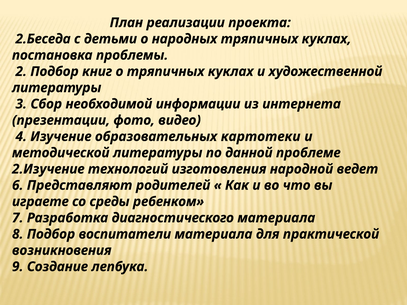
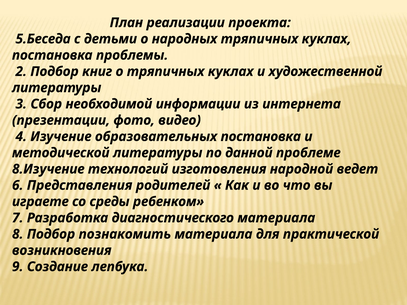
2.Беседа: 2.Беседа -> 5.Беседа
образовательных картотеки: картотеки -> постановка
2.Изучение: 2.Изучение -> 8.Изучение
Представляют: Представляют -> Представления
воспитатели: воспитатели -> познакомить
